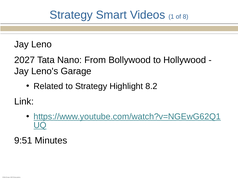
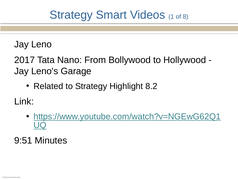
2027: 2027 -> 2017
